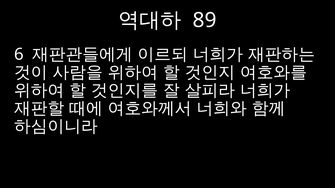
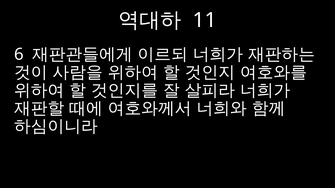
89: 89 -> 11
